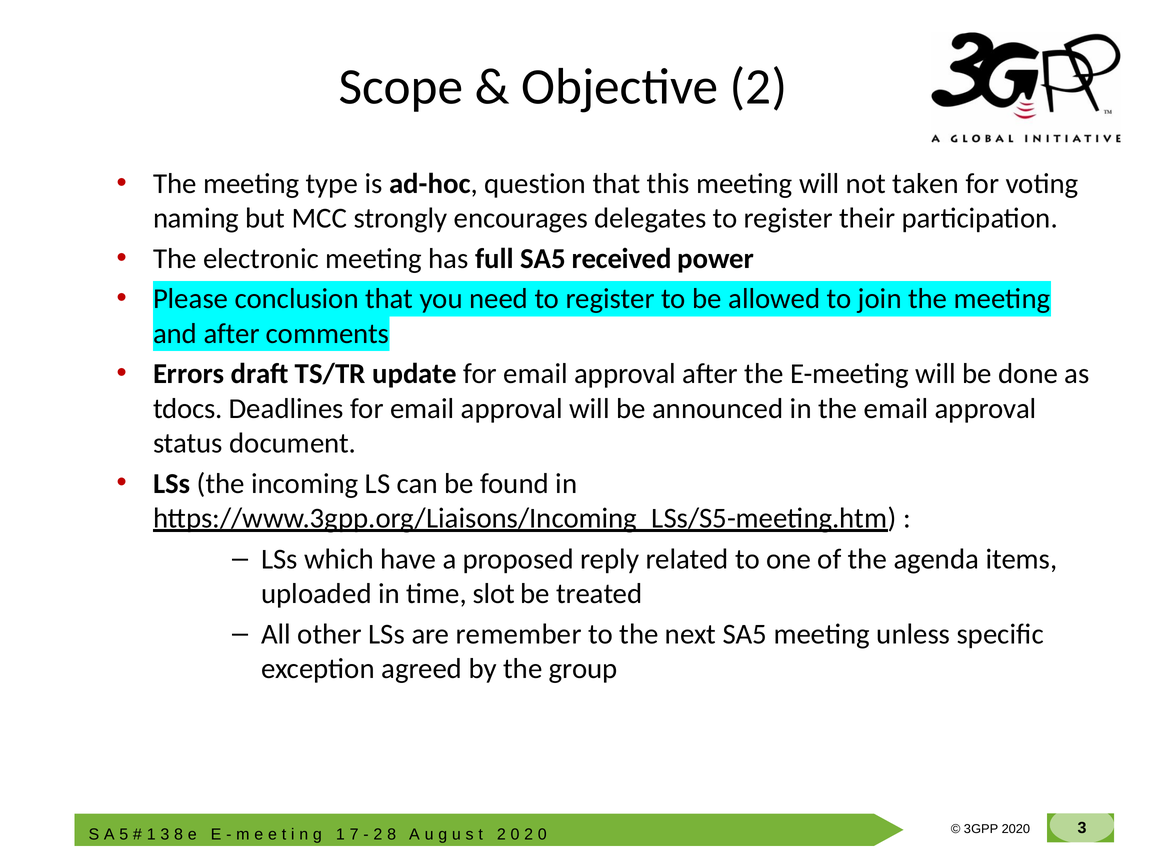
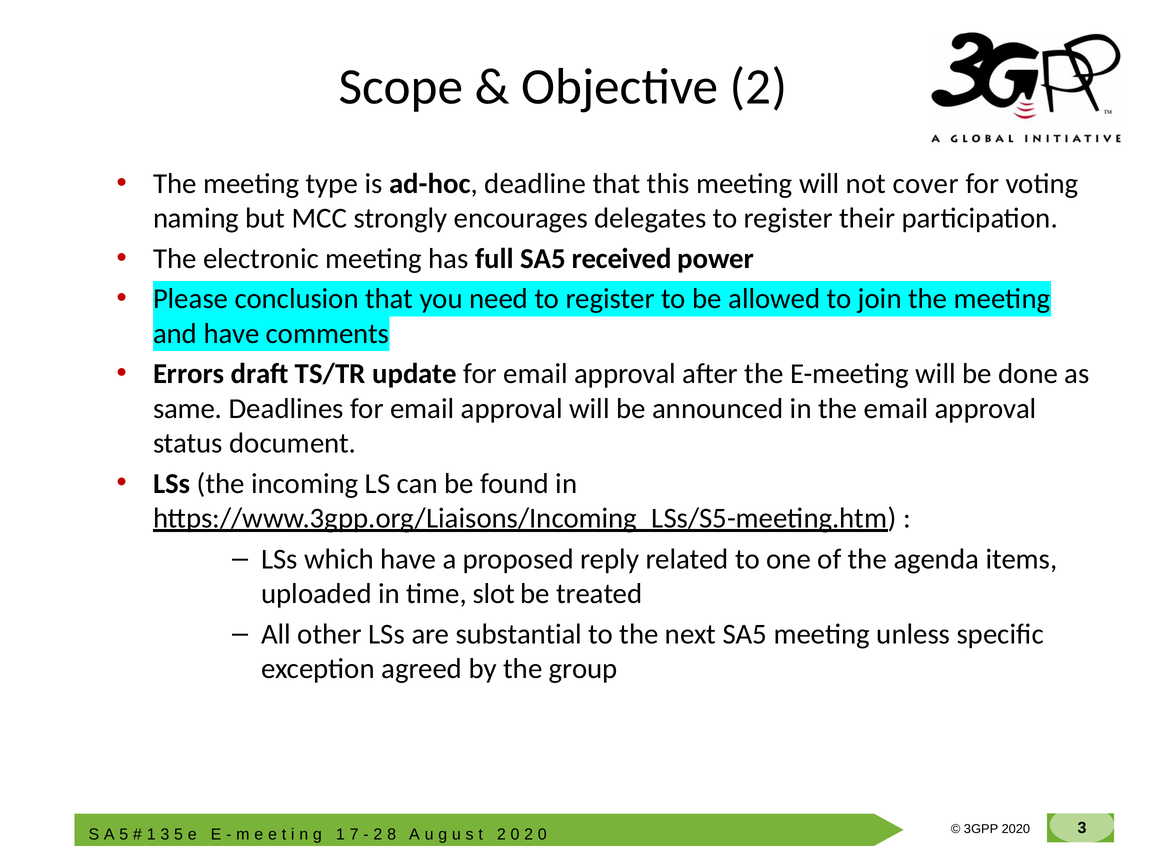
question: question -> deadline
taken: taken -> cover
and after: after -> have
tdocs: tdocs -> same
remember: remember -> substantial
8 at (179, 835): 8 -> 5
